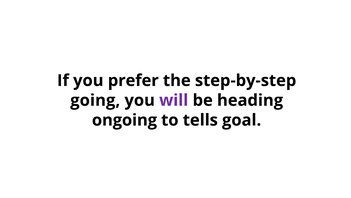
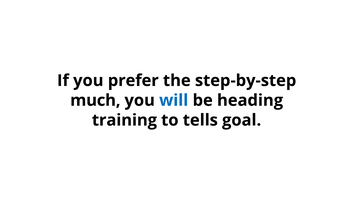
going: going -> much
will colour: purple -> blue
ongoing: ongoing -> training
